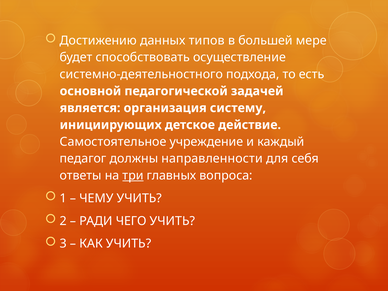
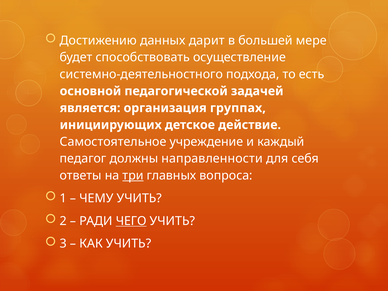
типов: типов -> дарит
систему: систему -> группах
ЧЕГО underline: none -> present
